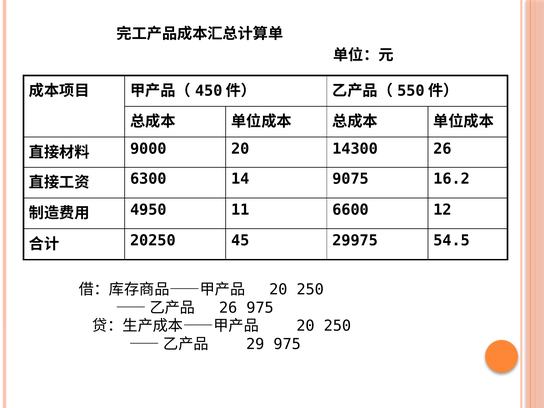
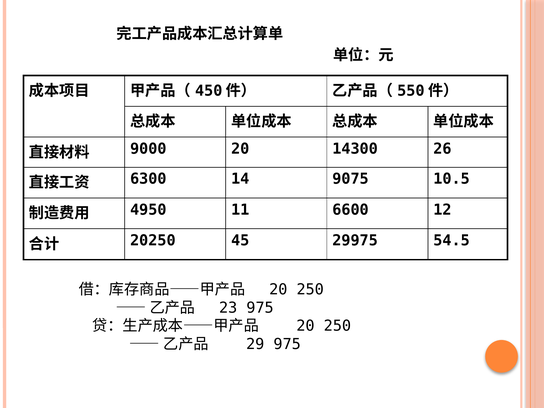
16.2: 16.2 -> 10.5
26 at (228, 308): 26 -> 23
